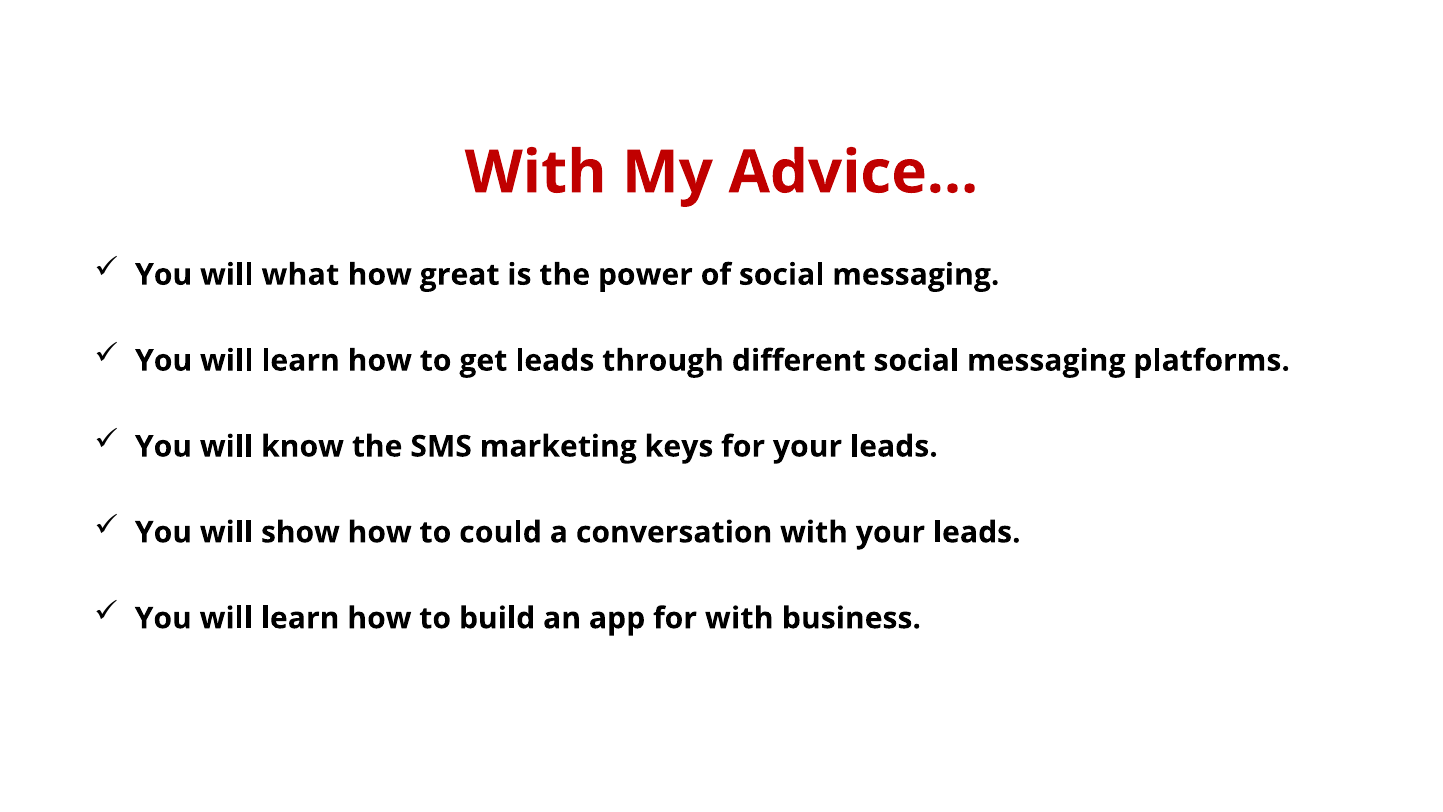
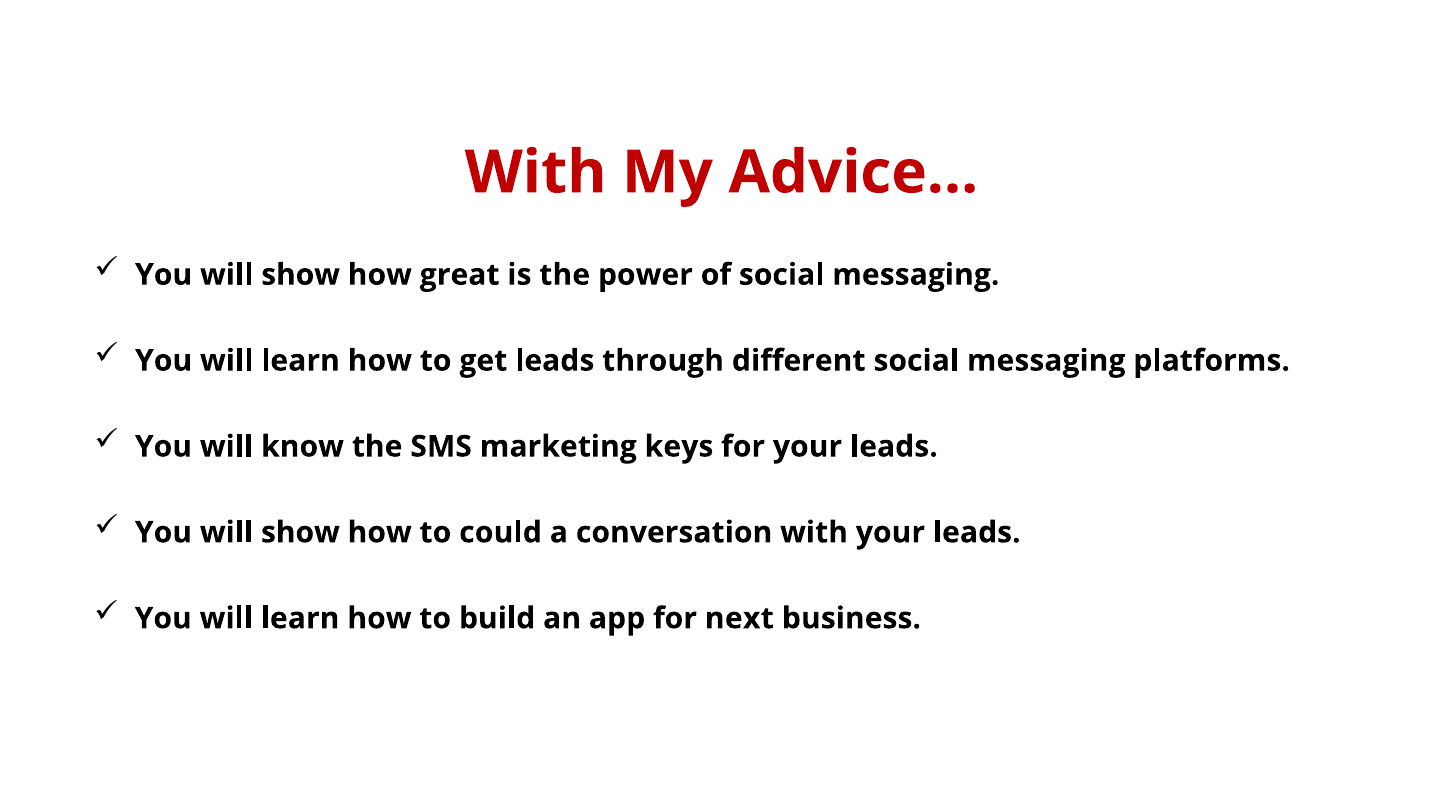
what at (300, 275): what -> show
for with: with -> next
